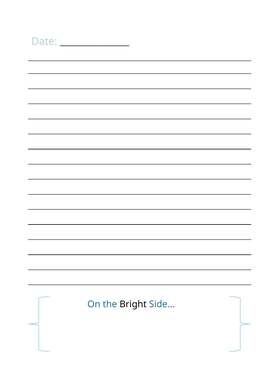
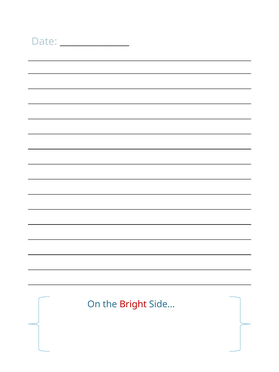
Bright colour: black -> red
